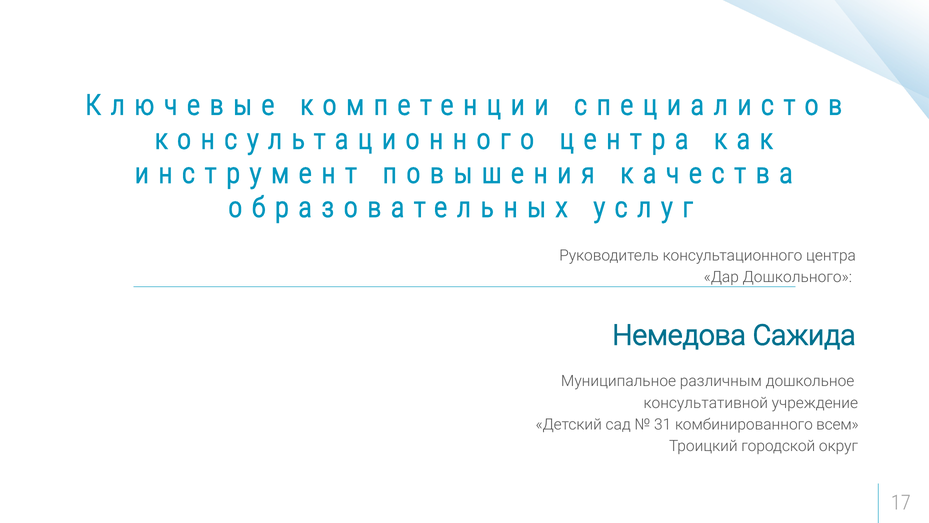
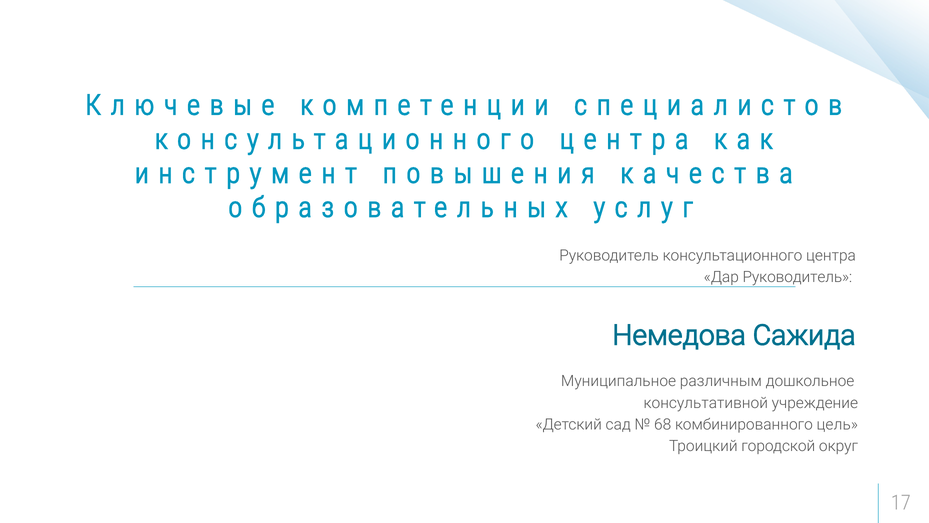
Дар Дошкольного: Дошкольного -> Руководитель
31: 31 -> 68
всем: всем -> цель
